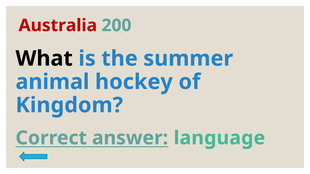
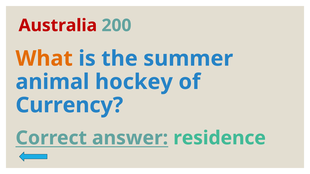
What colour: black -> orange
Kingdom: Kingdom -> Currency
language: language -> residence
